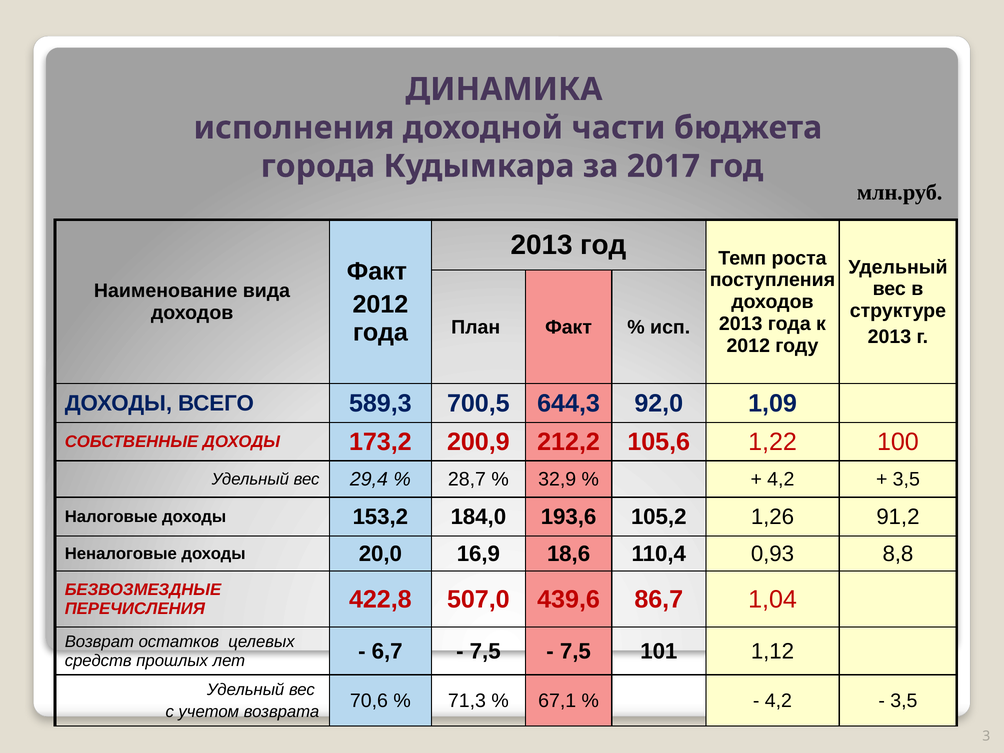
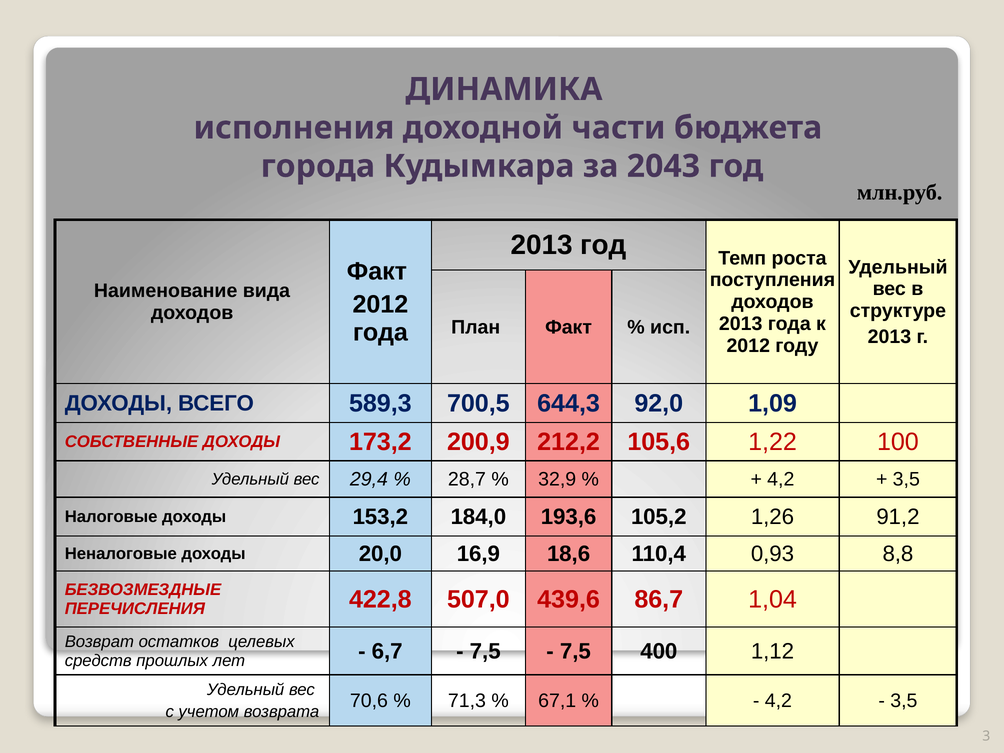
2017: 2017 -> 2043
101: 101 -> 400
